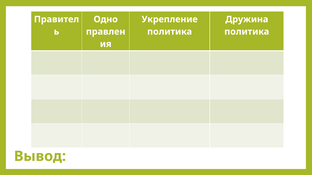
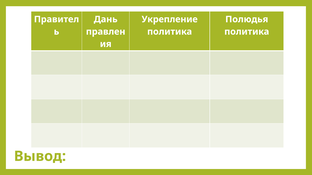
Одно: Одно -> Дань
Дружина: Дружина -> Полюдья
